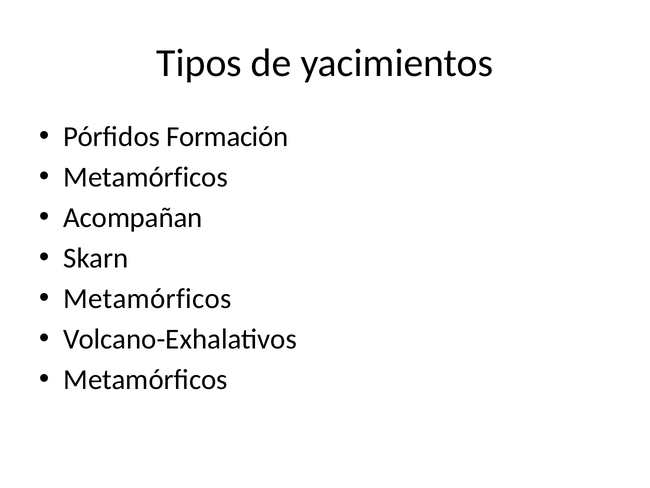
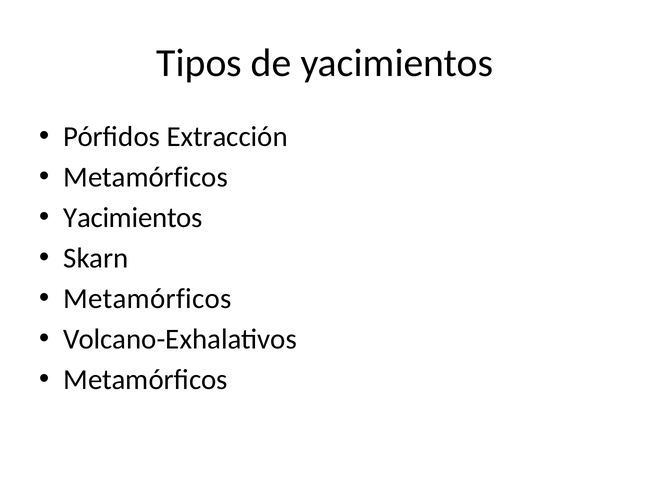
Formación: Formación -> Extracción
Acompañan at (133, 217): Acompañan -> Yacimientos
